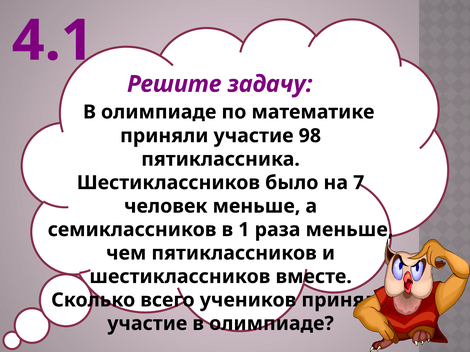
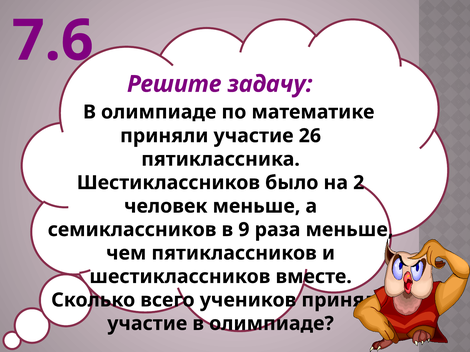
4.1: 4.1 -> 7.6
98: 98 -> 26
7: 7 -> 2
1: 1 -> 9
